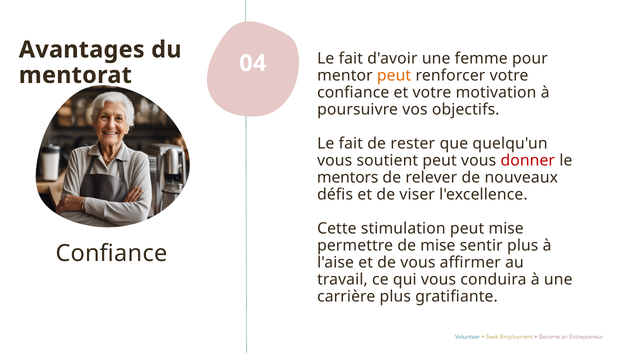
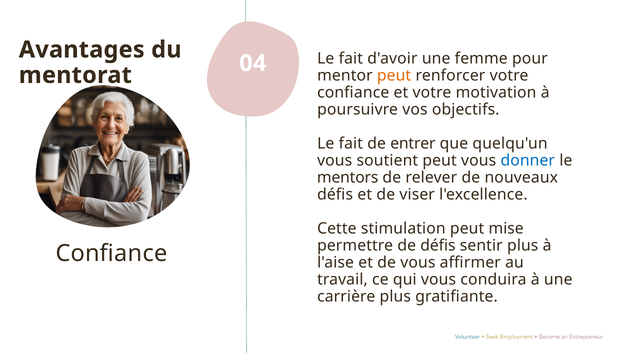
rester: rester -> entrer
donner colour: red -> blue
de mise: mise -> défis
